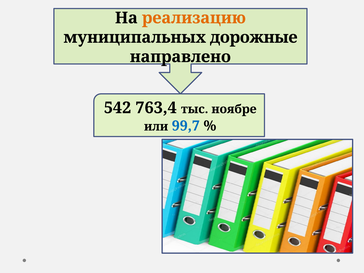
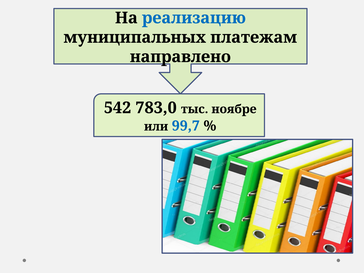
реализацию colour: orange -> blue
дорожные: дорожные -> платежам
763,4: 763,4 -> 783,0
